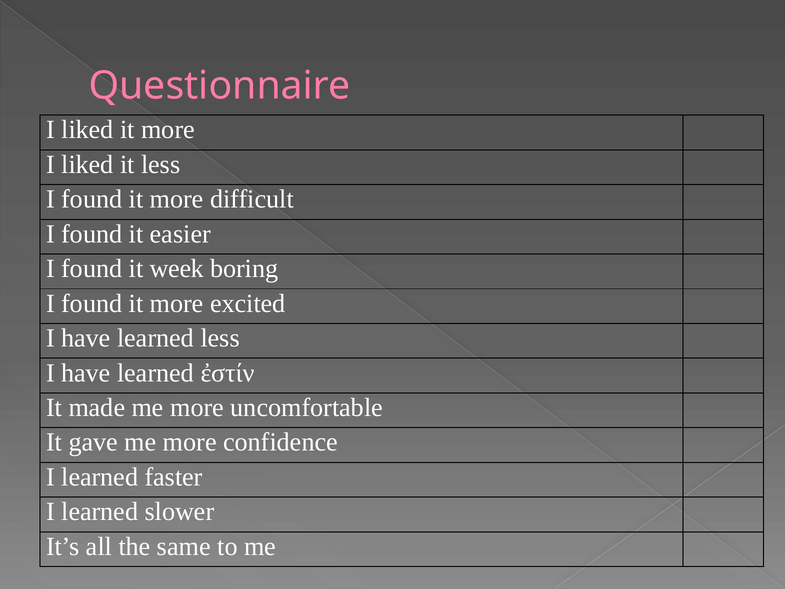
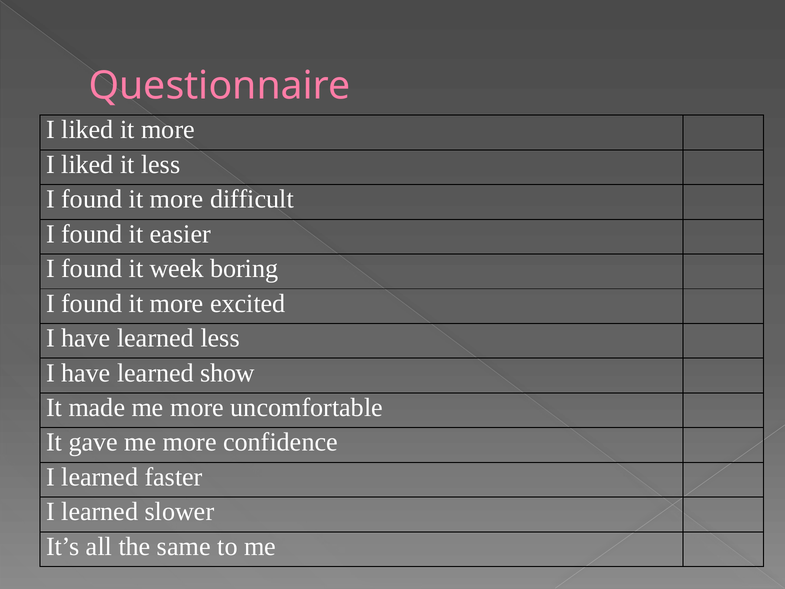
ἐστίν: ἐστίν -> show
